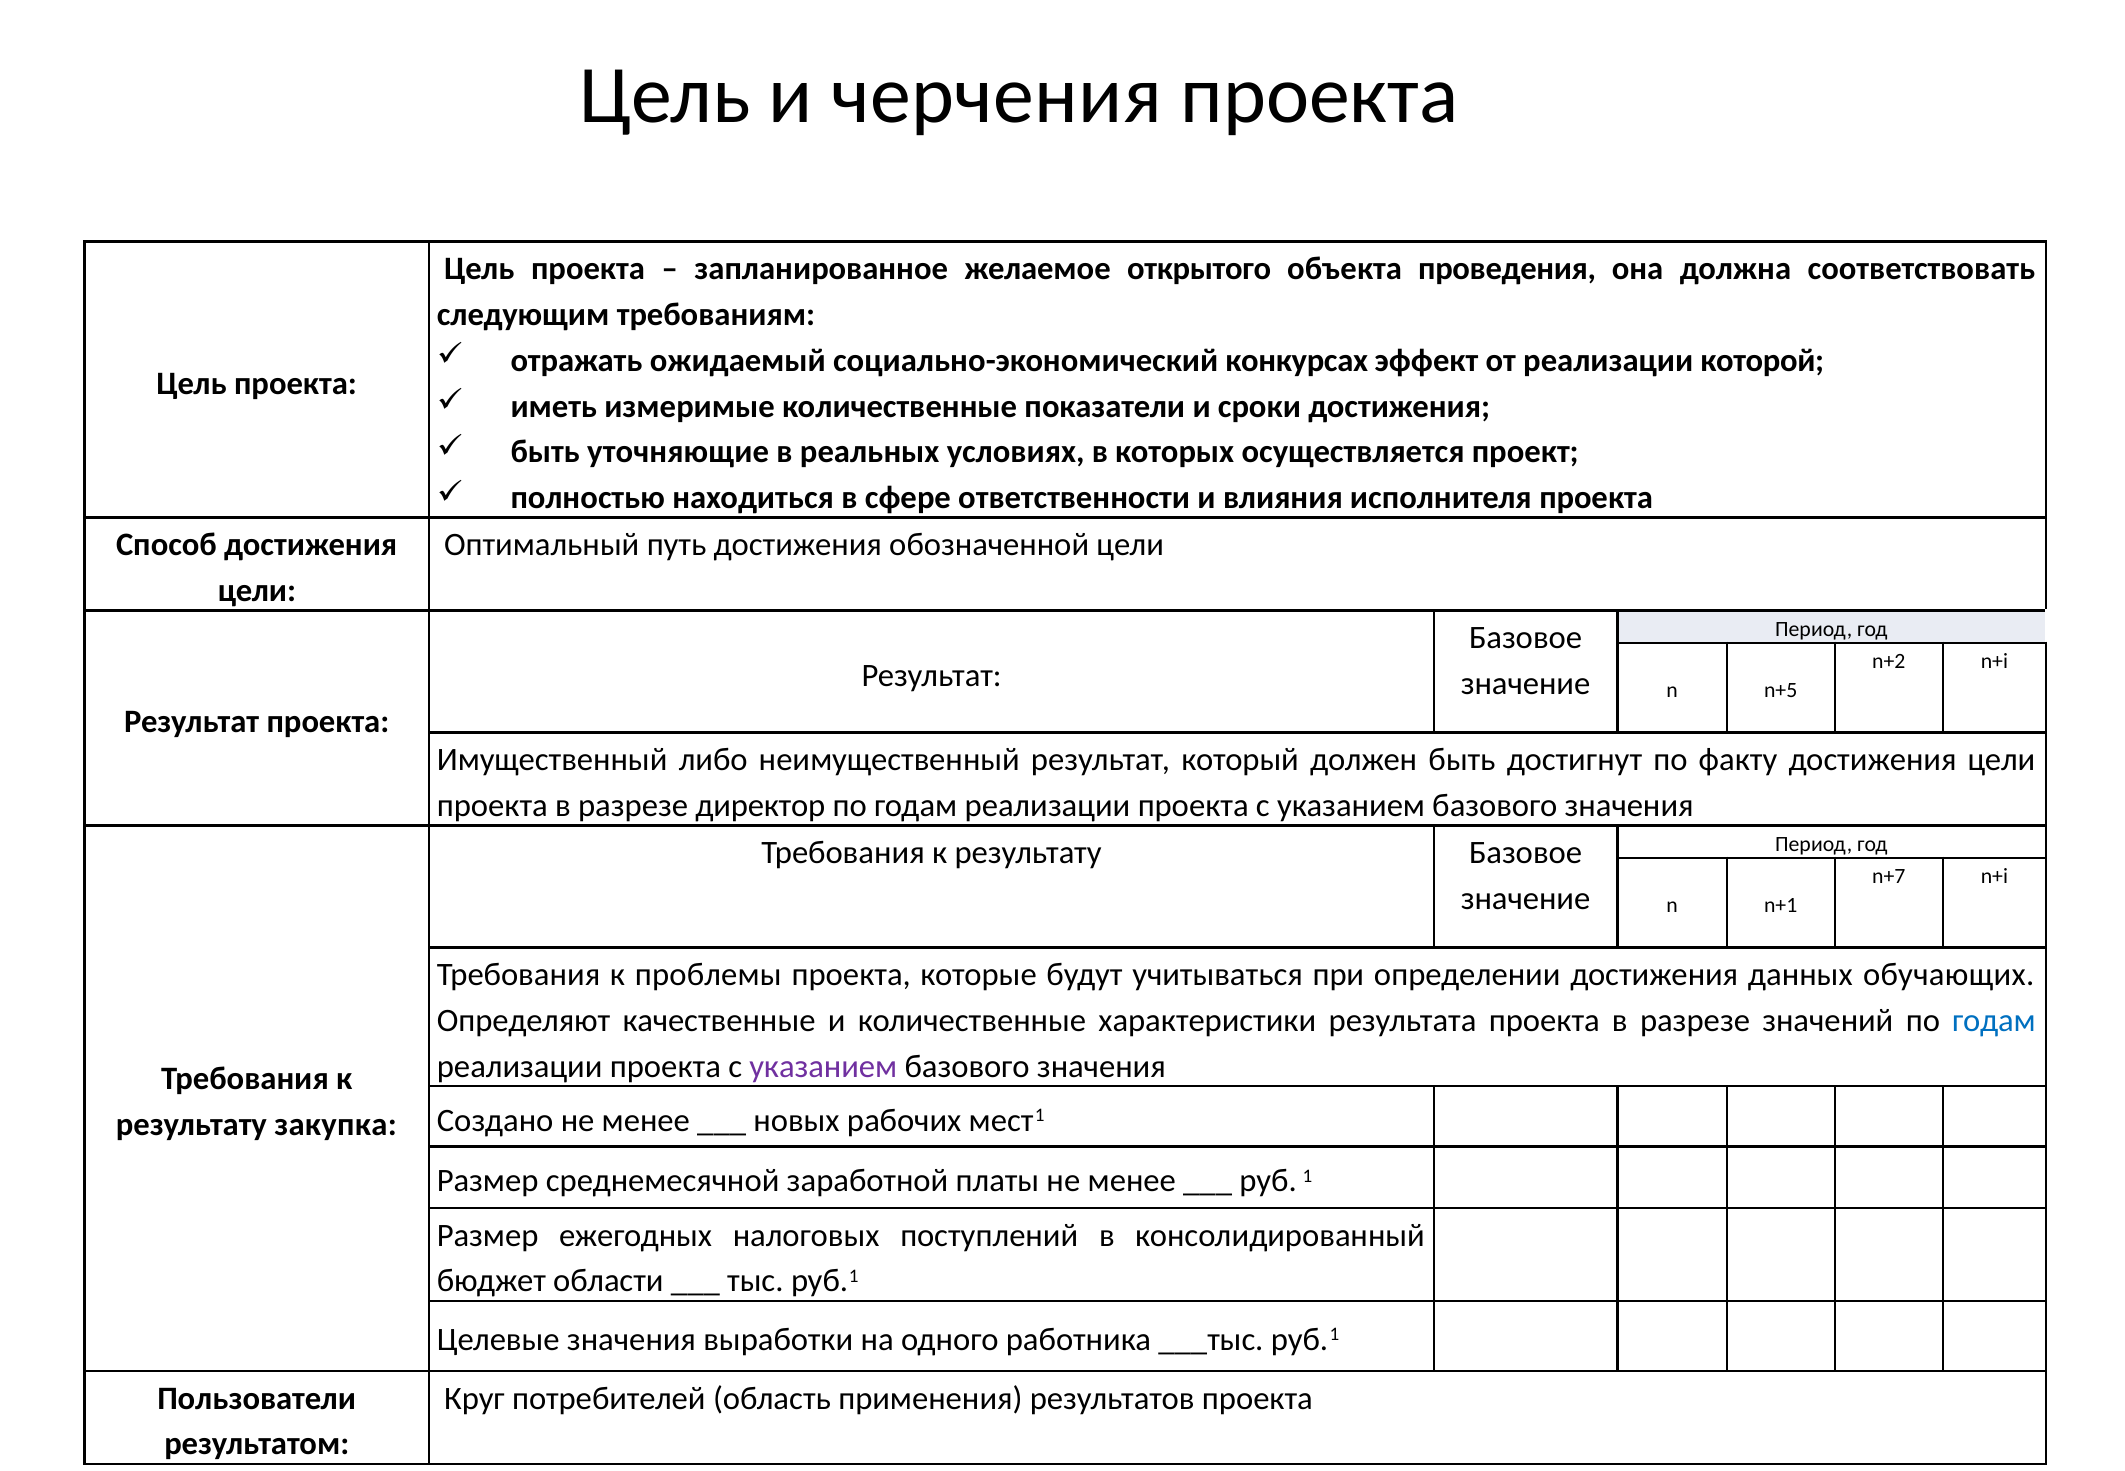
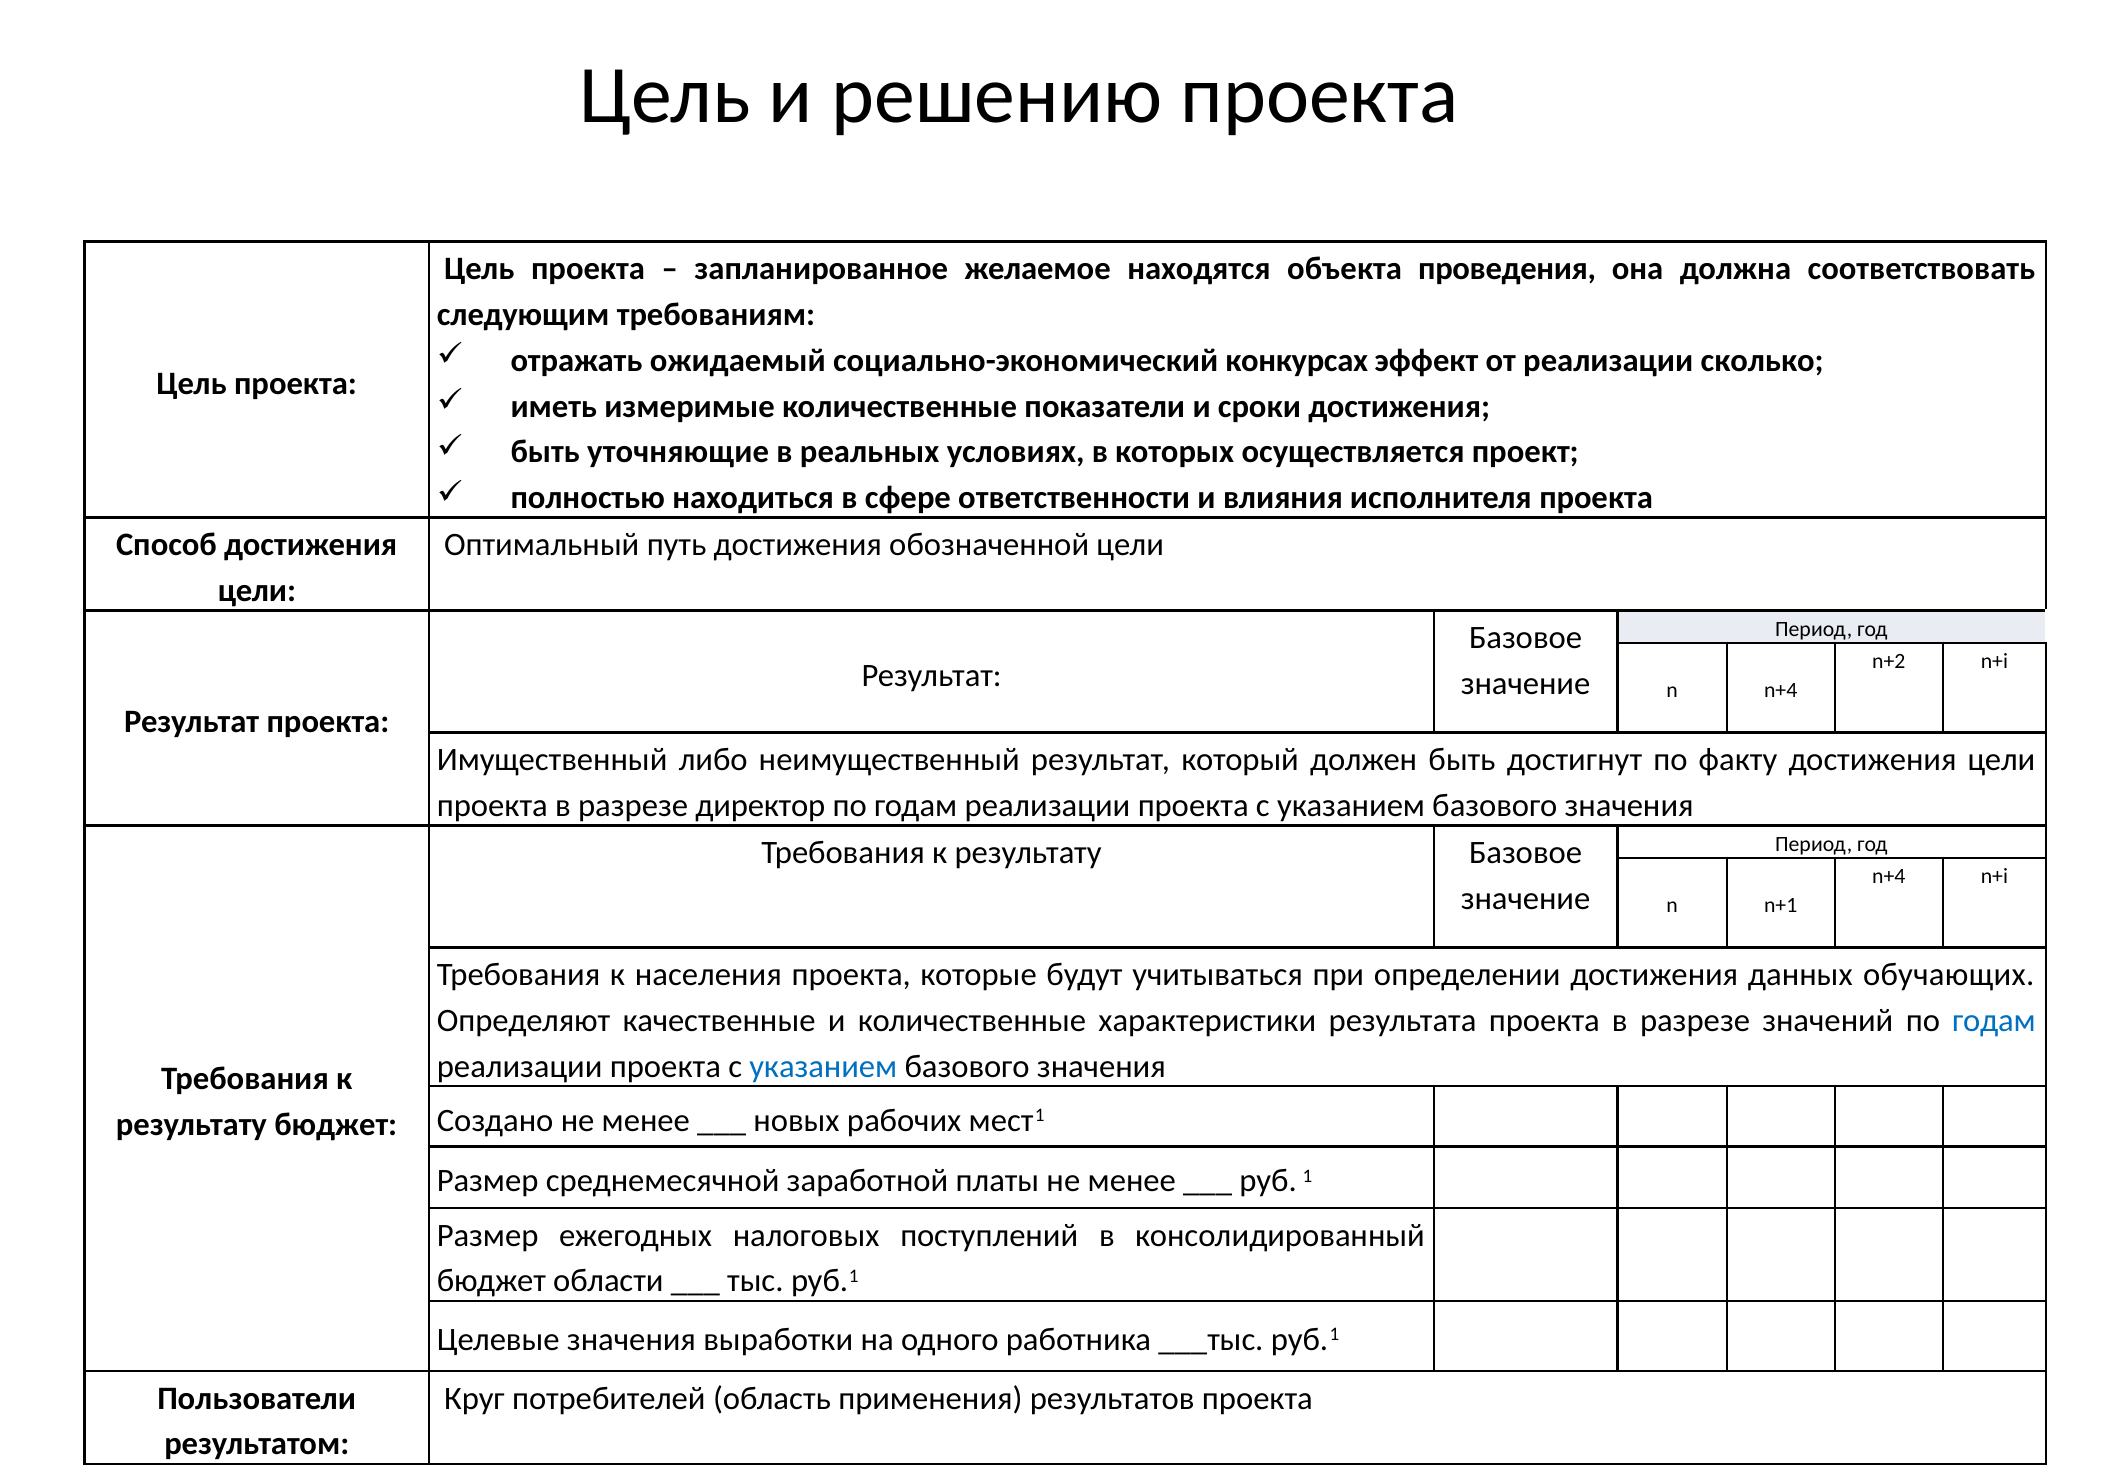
черчения: черчения -> решению
открытого: открытого -> находятся
которой: которой -> сколько
n n+5: n+5 -> n+4
n+7 at (1889, 877): n+7 -> n+4
проблемы: проблемы -> населения
указанием at (823, 1067) colour: purple -> blue
результату закупка: закупка -> бюджет
